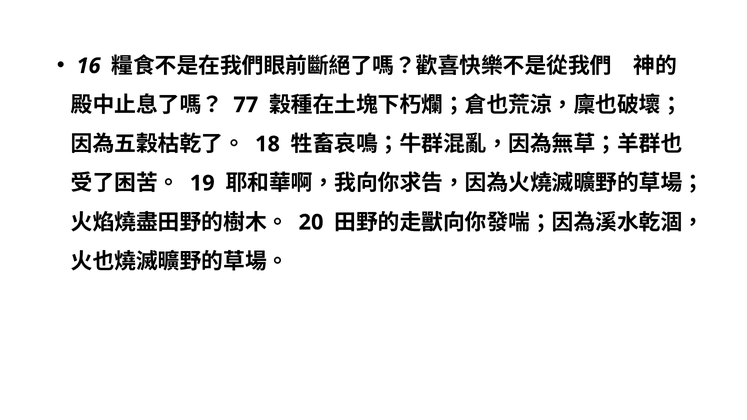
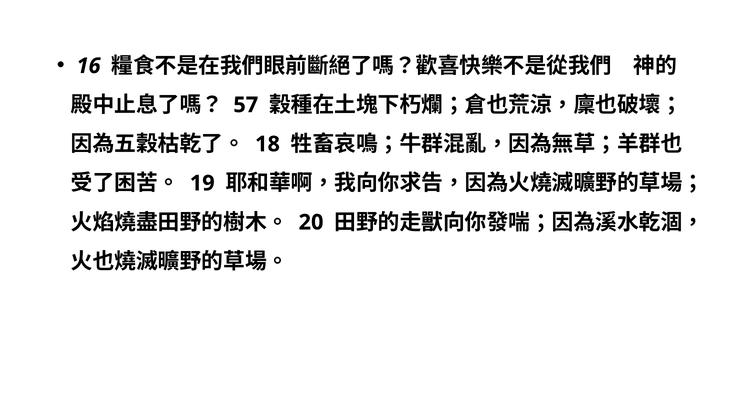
77: 77 -> 57
